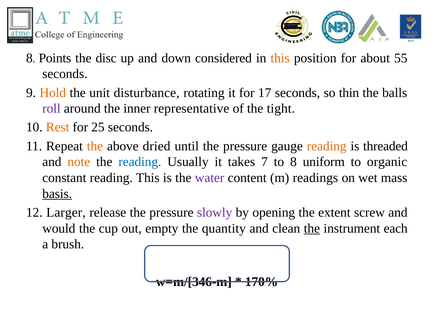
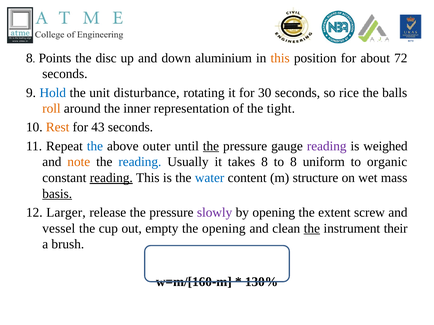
considered: considered -> aluminium
55: 55 -> 72
Hold colour: orange -> blue
17: 17 -> 30
thin: thin -> rice
roll colour: purple -> orange
representative: representative -> representation
25: 25 -> 43
the at (95, 146) colour: orange -> blue
dried: dried -> outer
the at (211, 146) underline: none -> present
reading at (327, 146) colour: orange -> purple
threaded: threaded -> weighed
takes 7: 7 -> 8
reading at (111, 178) underline: none -> present
water colour: purple -> blue
readings: readings -> structure
would: would -> vessel
the quantity: quantity -> opening
each: each -> their
w=m/[346-m: w=m/[346-m -> w=m/[160-m
170%: 170% -> 130%
